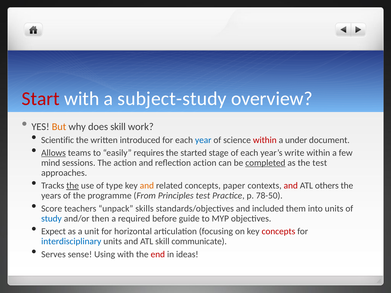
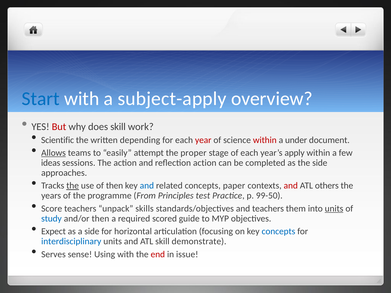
Start colour: red -> blue
subject-study: subject-study -> subject-apply
But colour: orange -> red
introduced: introduced -> depending
year colour: blue -> red
requires: requires -> attempt
started: started -> proper
write: write -> apply
mind: mind -> ideas
completed underline: present -> none
the test: test -> side
of type: type -> then
and at (147, 186) colour: orange -> blue
78-50: 78-50 -> 99-50
and included: included -> teachers
units at (334, 209) underline: none -> present
before: before -> scored
a unit: unit -> side
concepts at (278, 232) colour: red -> blue
communicate: communicate -> demonstrate
ideas: ideas -> issue
